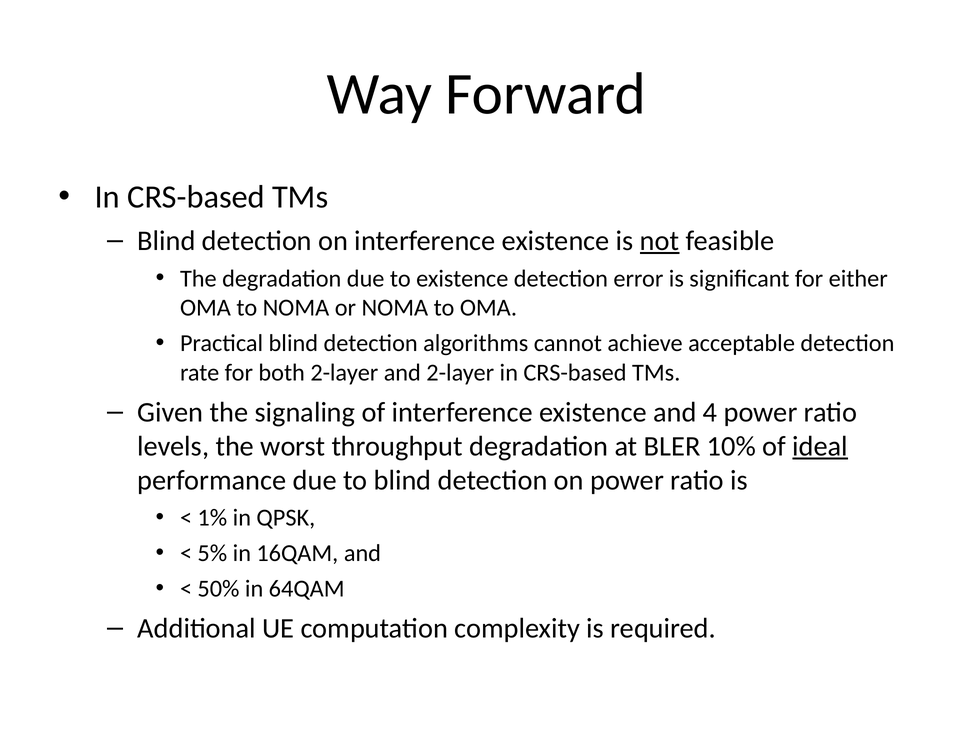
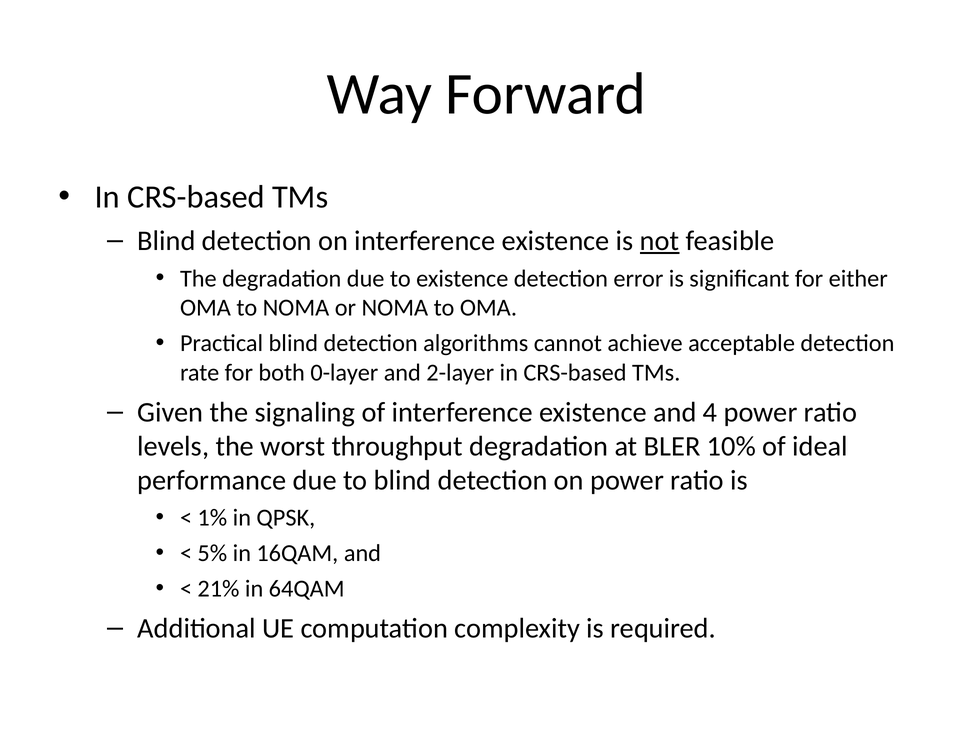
both 2-layer: 2-layer -> 0-layer
ideal underline: present -> none
50%: 50% -> 21%
